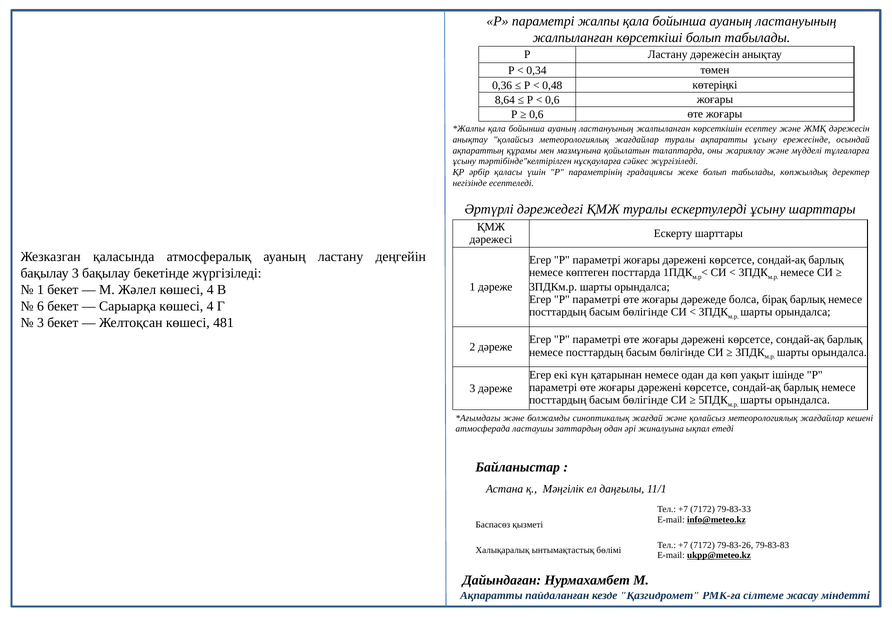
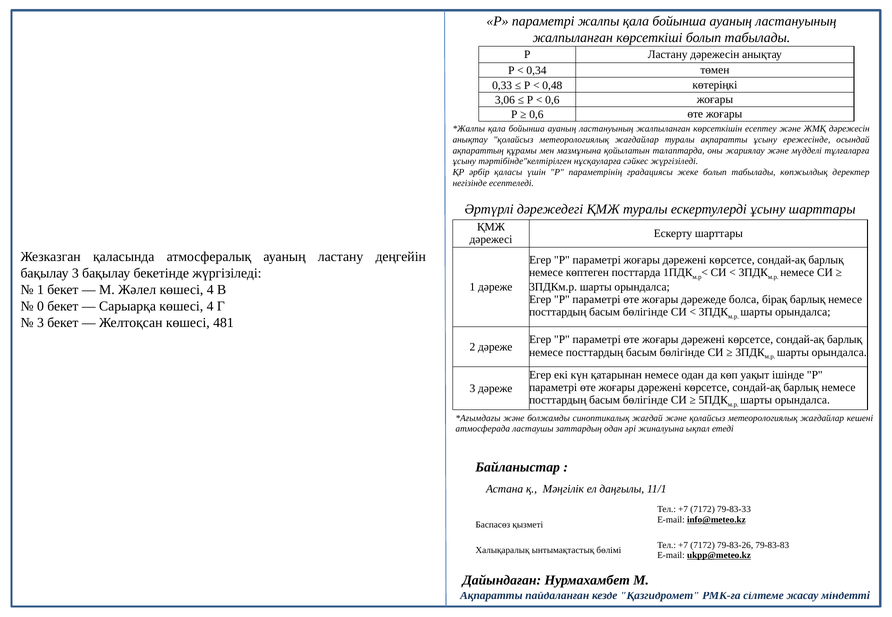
0,36: 0,36 -> 0,33
8,64: 8,64 -> 3,06
6: 6 -> 0
